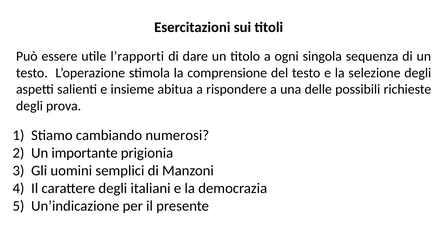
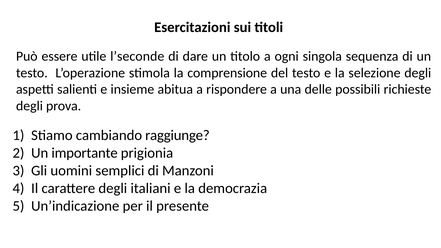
l’rapporti: l’rapporti -> l’seconde
numerosi: numerosi -> raggiunge
